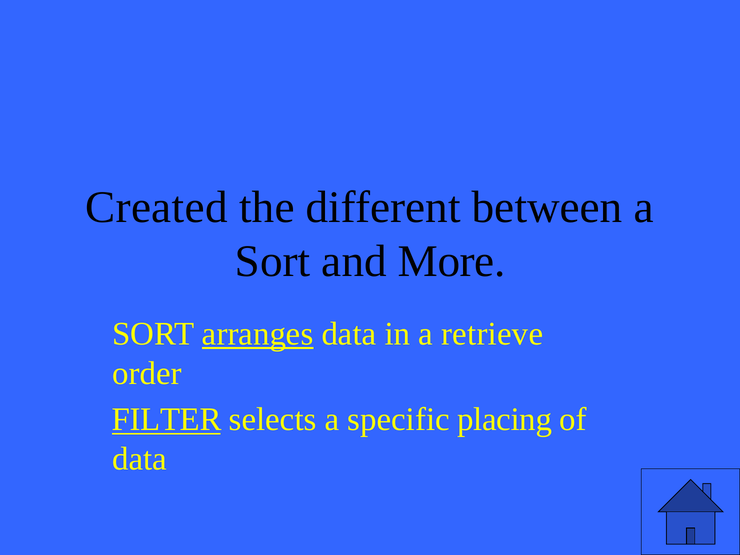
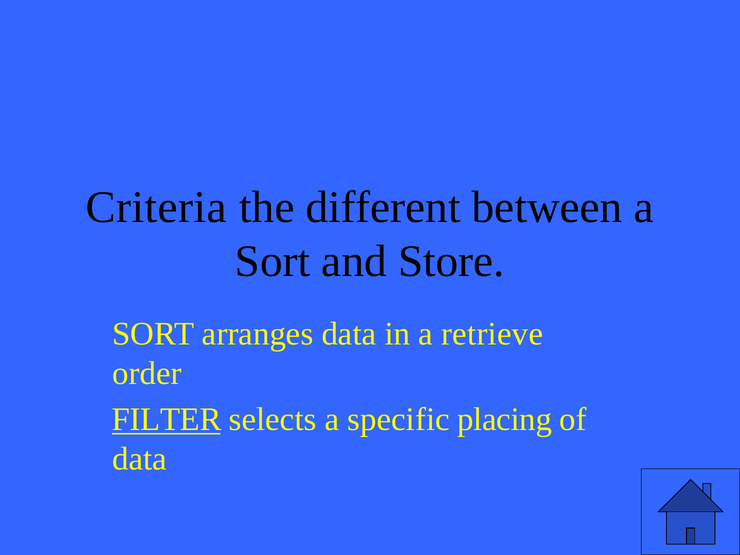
Created: Created -> Criteria
More: More -> Store
arranges underline: present -> none
